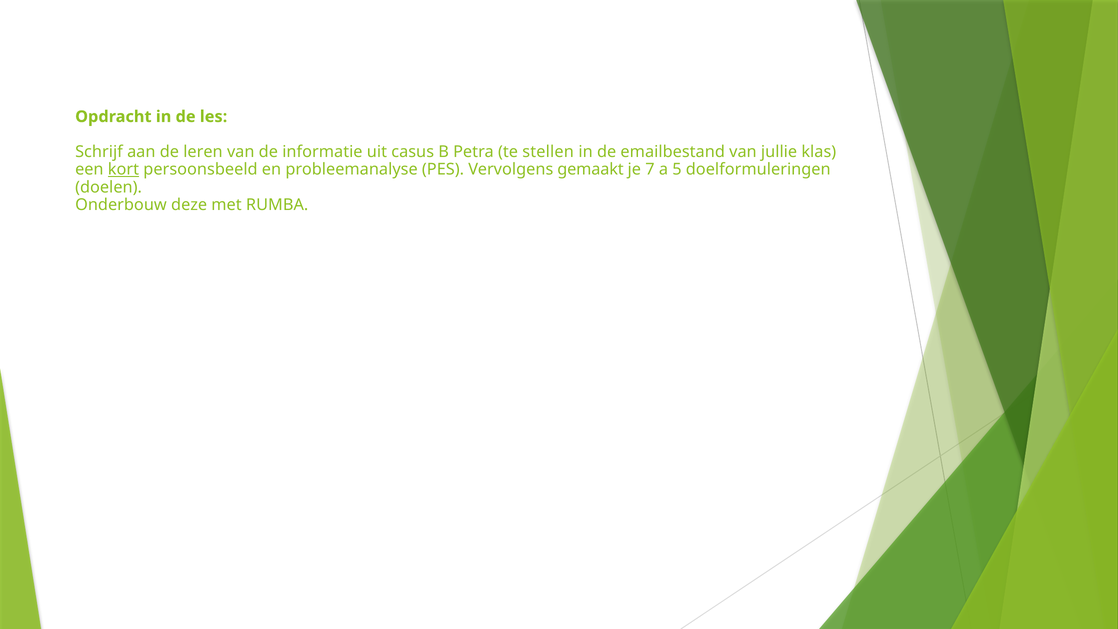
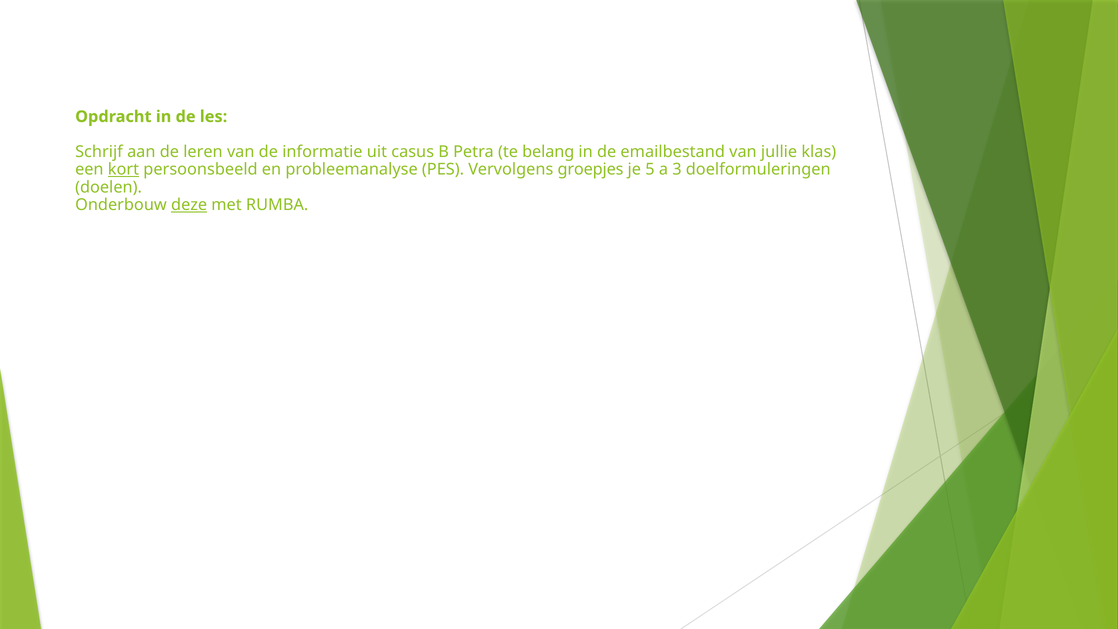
stellen: stellen -> belang
gemaakt: gemaakt -> groepjes
7: 7 -> 5
5: 5 -> 3
deze underline: none -> present
